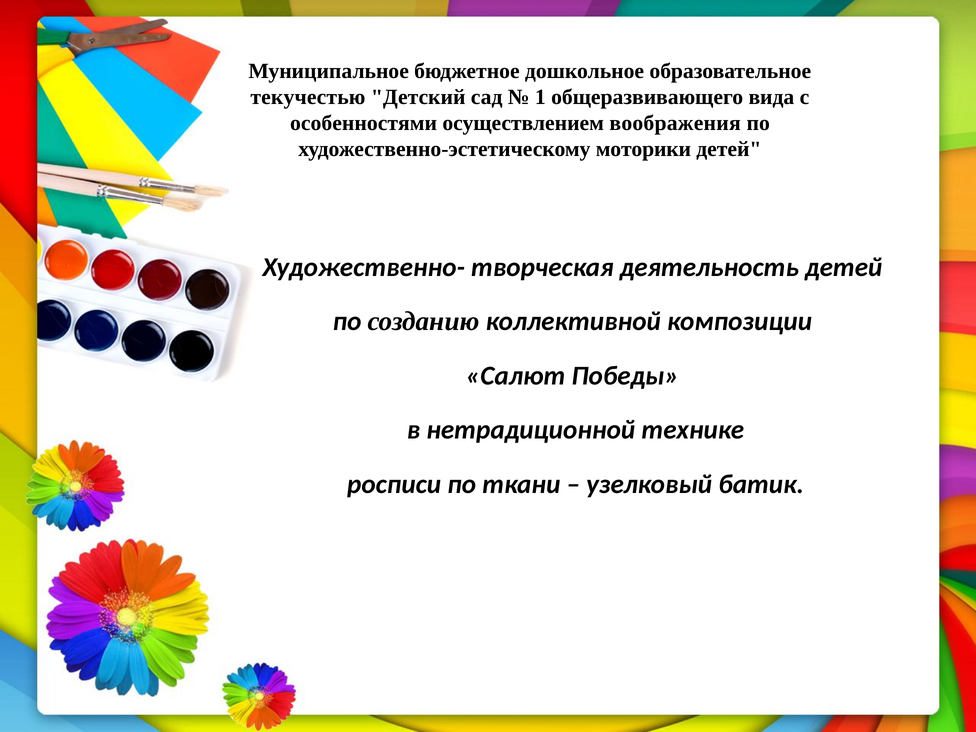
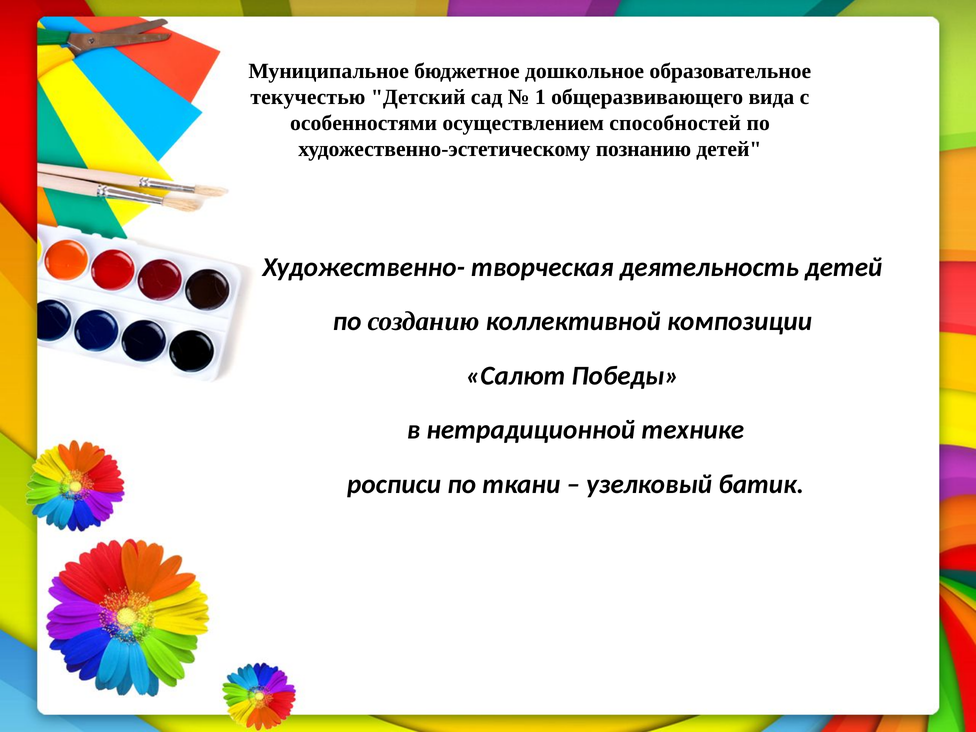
воображения: воображения -> способностей
моторики: моторики -> познанию
